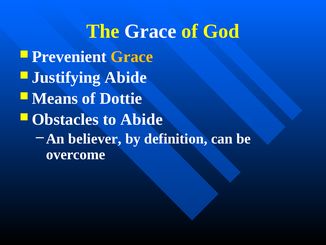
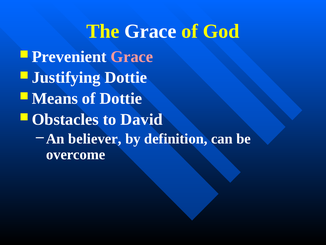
Grace at (132, 57) colour: yellow -> pink
Justifying Abide: Abide -> Dottie
to Abide: Abide -> David
